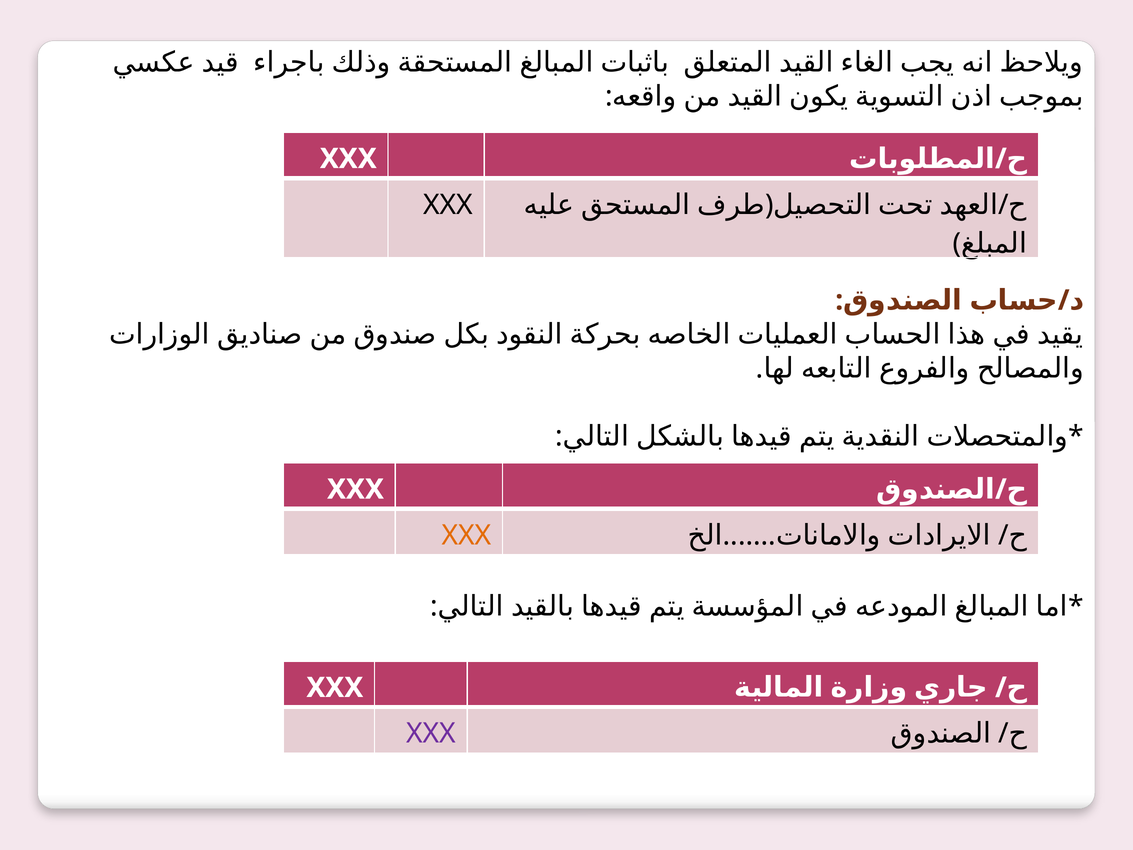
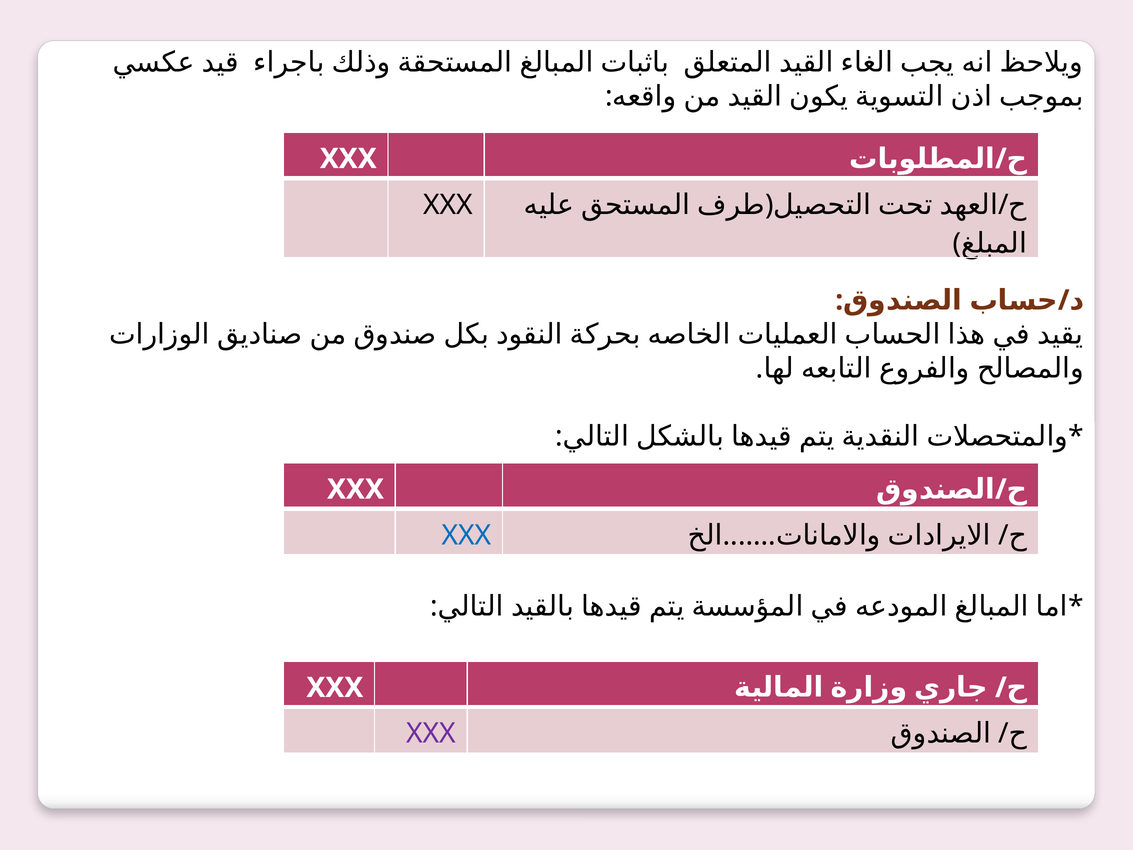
XXX at (466, 535) colour: orange -> blue
